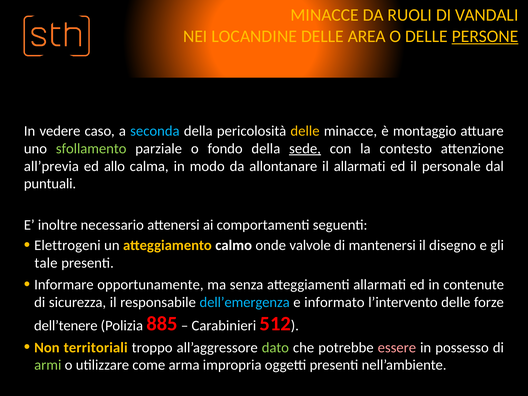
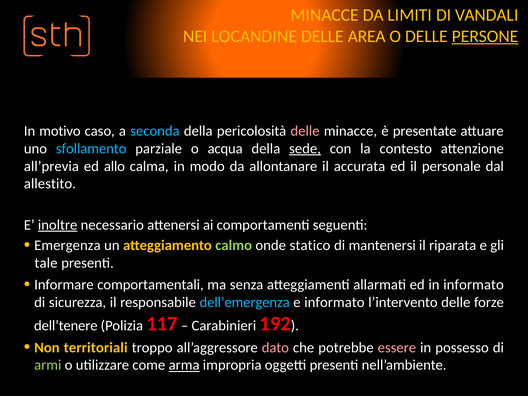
RUOLI: RUOLI -> LIMITI
vedere: vedere -> motivo
delle at (305, 131) colour: yellow -> pink
montaggio: montaggio -> presentate
sfollamento colour: light green -> light blue
fondo: fondo -> acqua
il allarmati: allarmati -> accurata
puntuali: puntuali -> allestito
inoltre underline: none -> present
Elettrogeni: Elettrogeni -> Emergenza
calmo colour: white -> light green
valvole: valvole -> statico
disegno: disegno -> riparata
opportunamente: opportunamente -> comportamentali
in contenute: contenute -> informato
885: 885 -> 117
512: 512 -> 192
dato colour: light green -> pink
arma underline: none -> present
